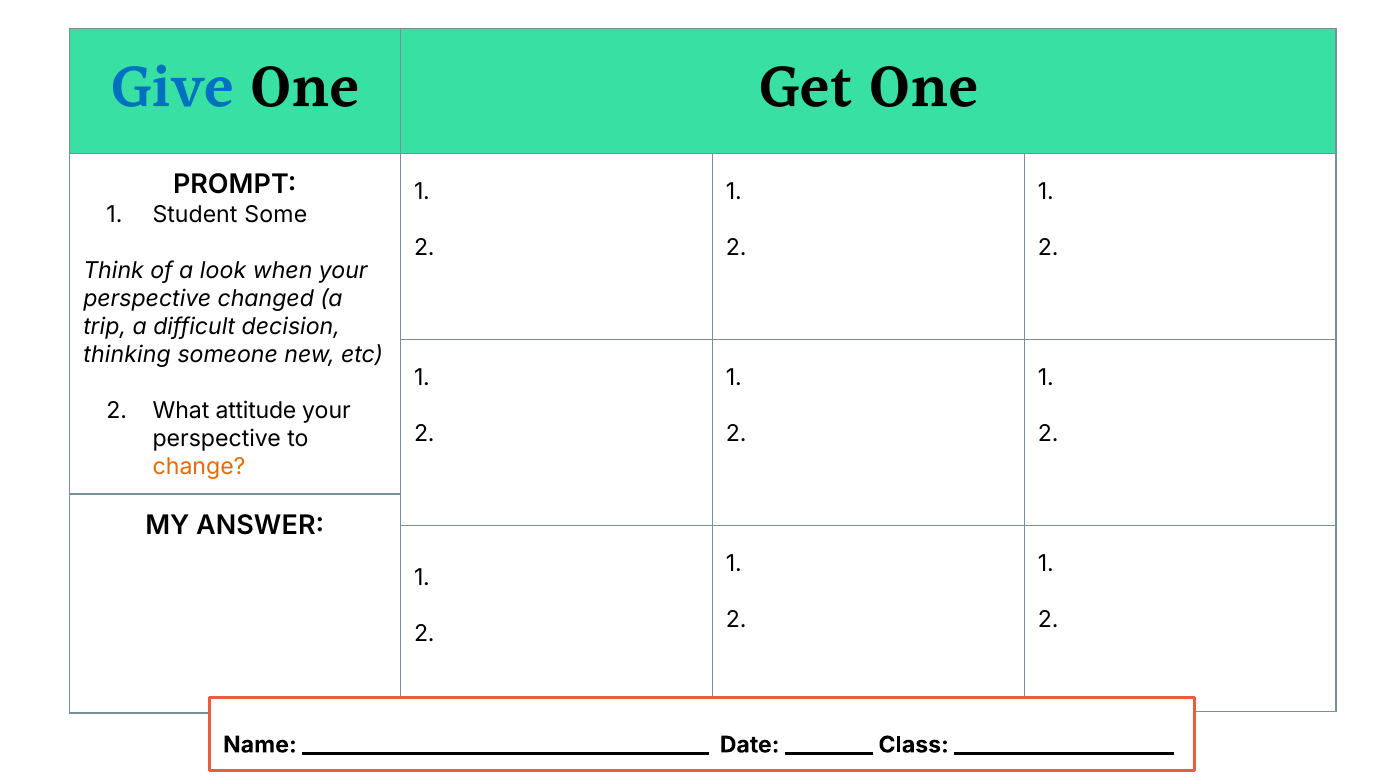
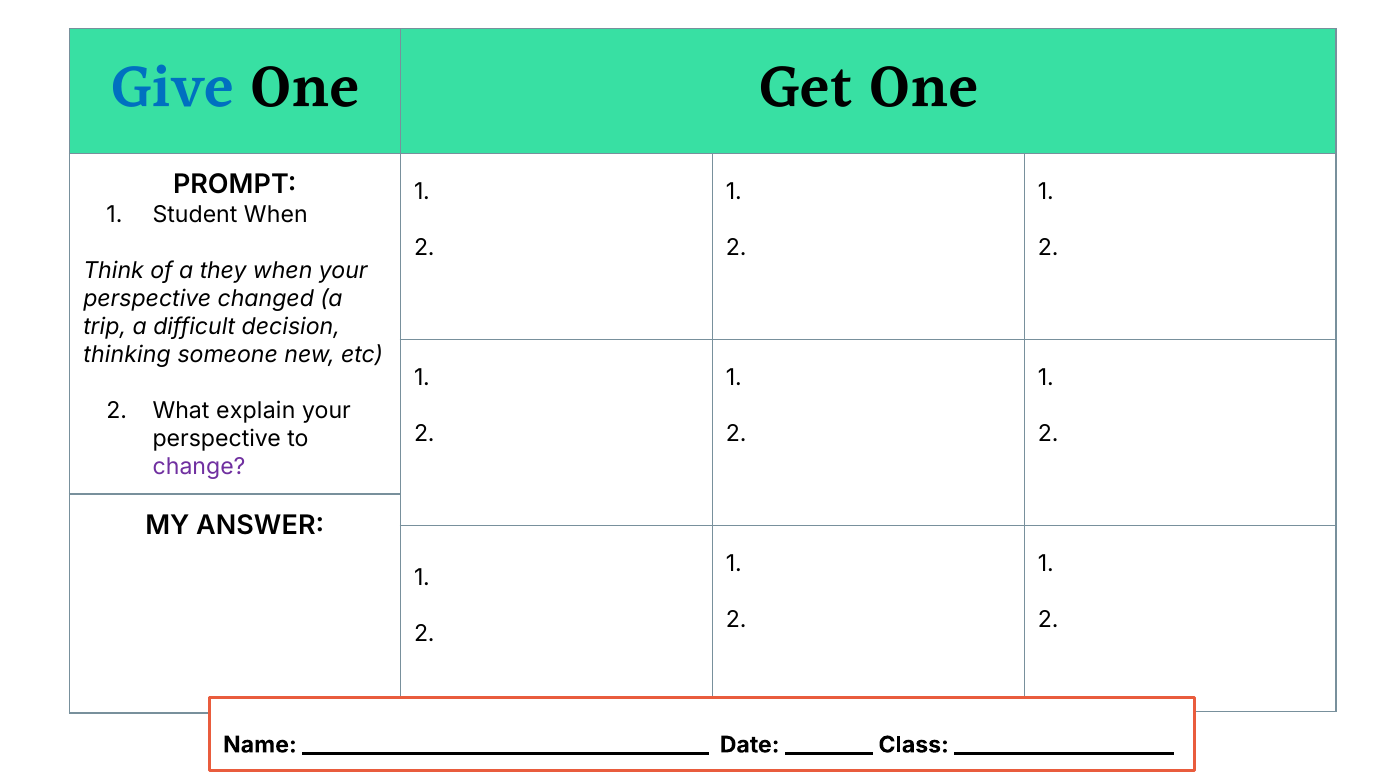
Student Some: Some -> When
look: look -> they
attitude: attitude -> explain
change colour: orange -> purple
